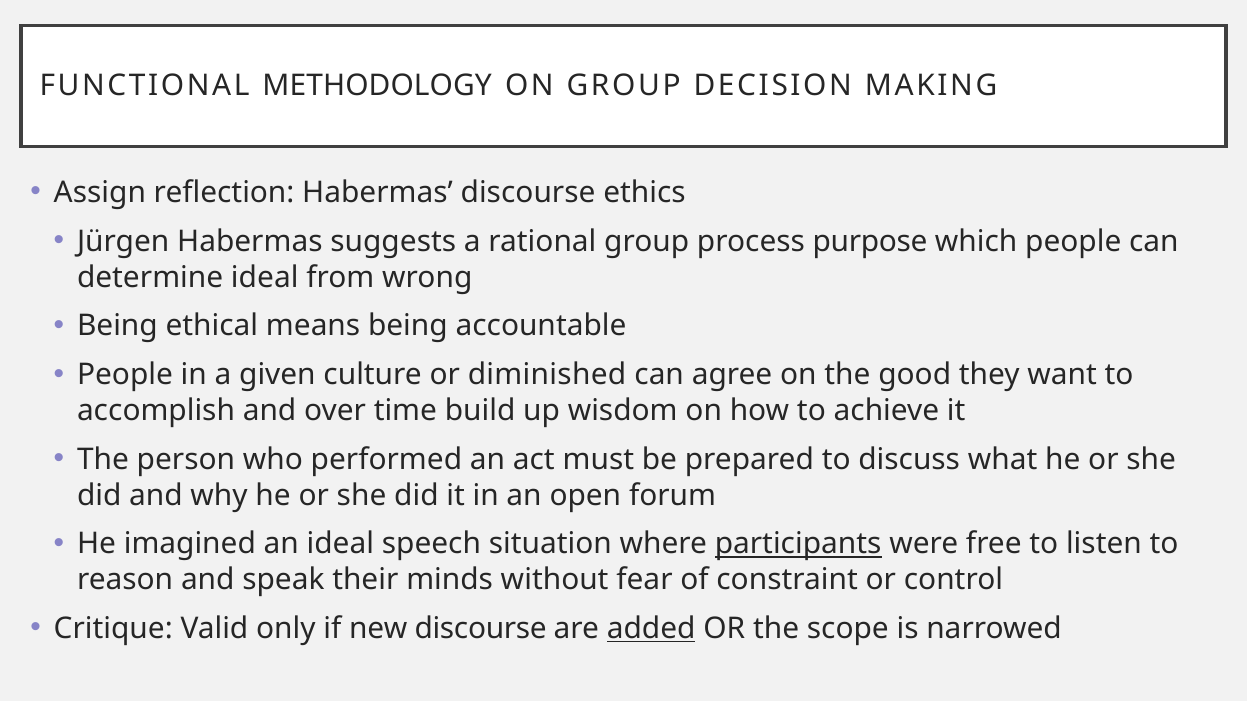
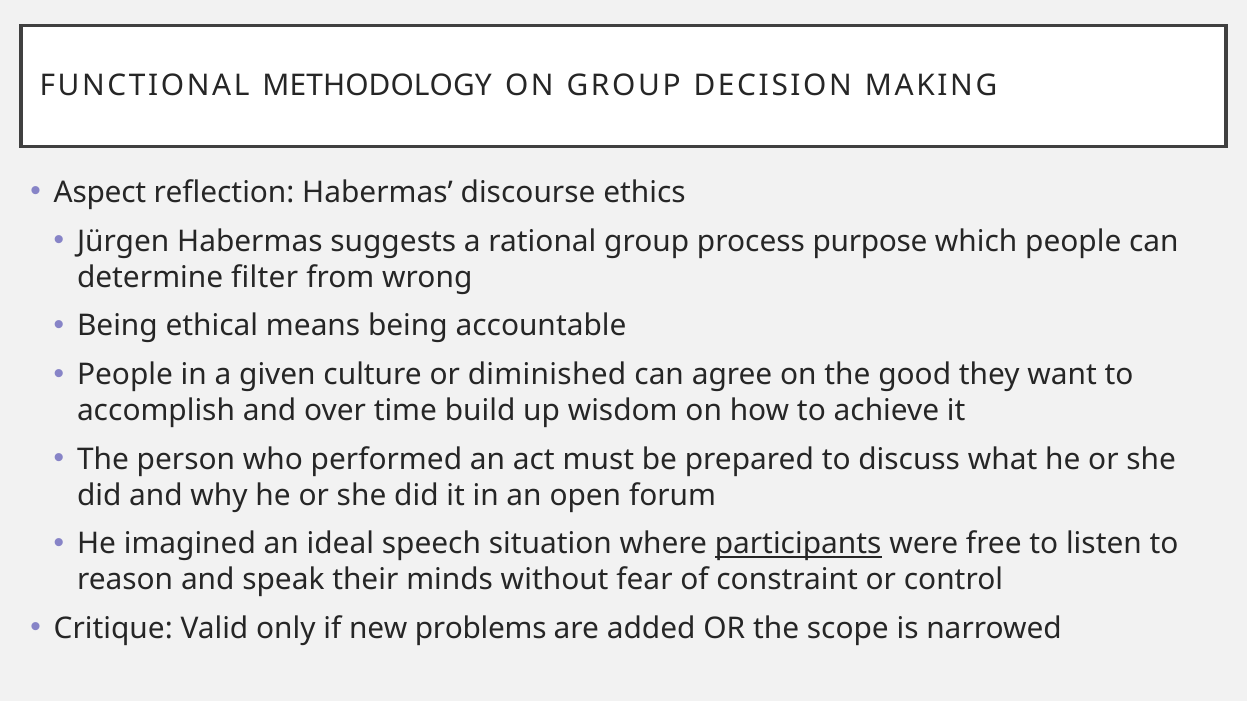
Assign: Assign -> Aspect
determine ideal: ideal -> filter
new discourse: discourse -> problems
added underline: present -> none
